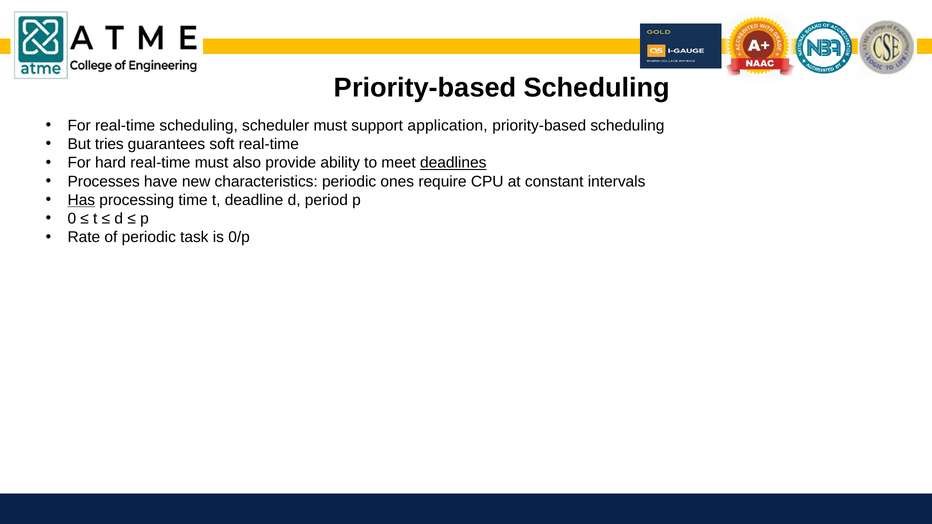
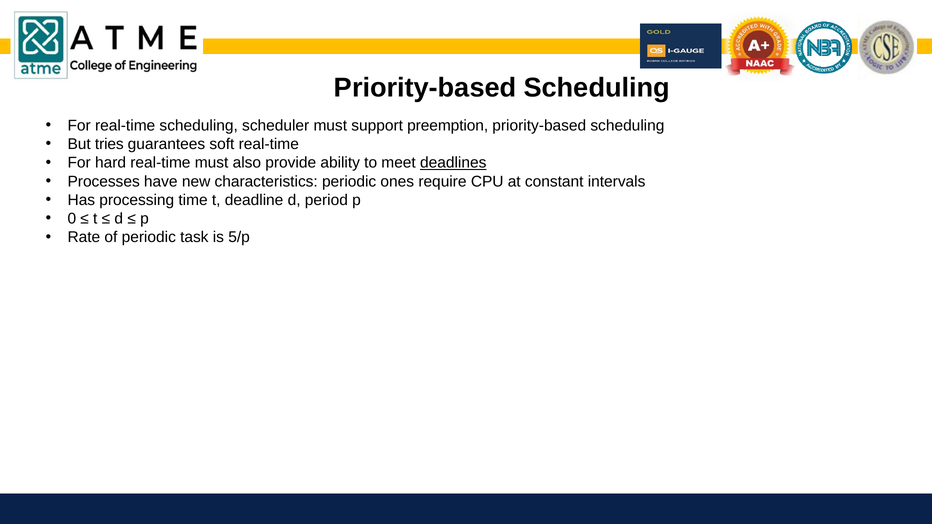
application: application -> preemption
Has underline: present -> none
0/p: 0/p -> 5/p
